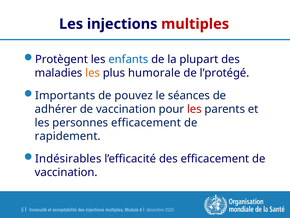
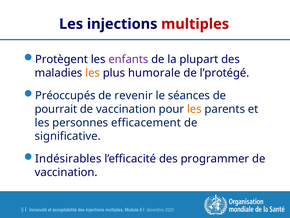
enfants colour: blue -> purple
Importants: Importants -> Préoccupés
pouvez: pouvez -> revenir
adhérer: adhérer -> pourrait
les at (194, 109) colour: red -> orange
rapidement: rapidement -> significative
des efficacement: efficacement -> programmer
